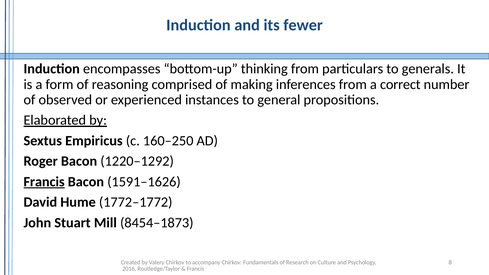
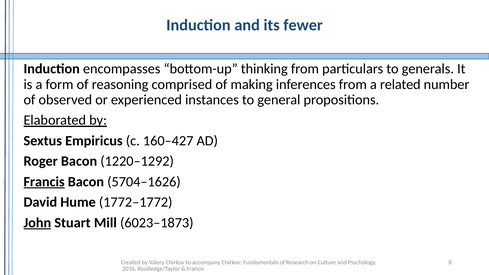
correct: correct -> related
160–250: 160–250 -> 160–427
1591–1626: 1591–1626 -> 5704–1626
John underline: none -> present
8454–1873: 8454–1873 -> 6023–1873
